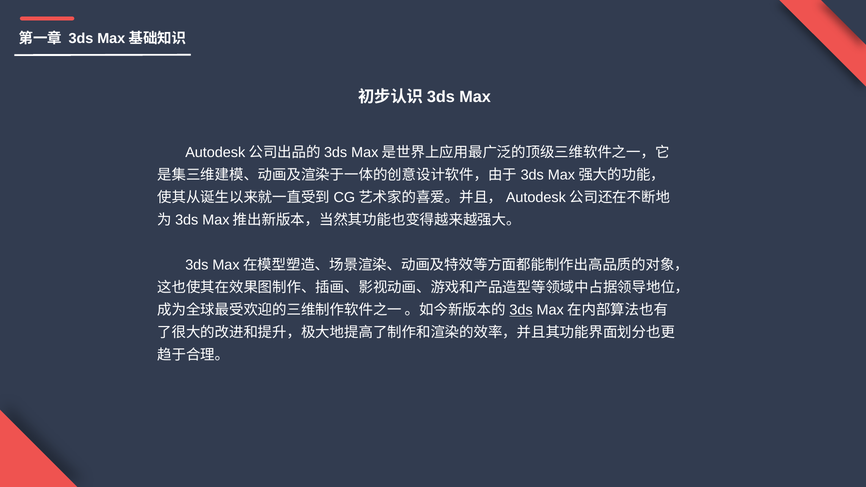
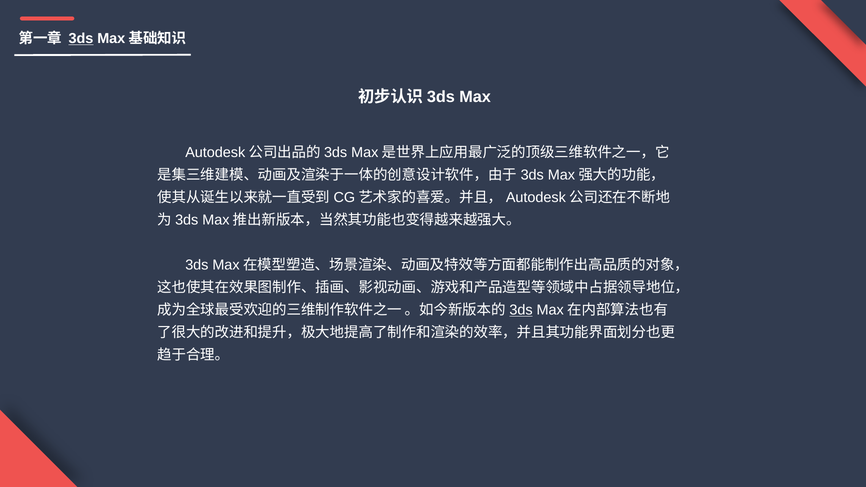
3ds at (81, 39) underline: none -> present
